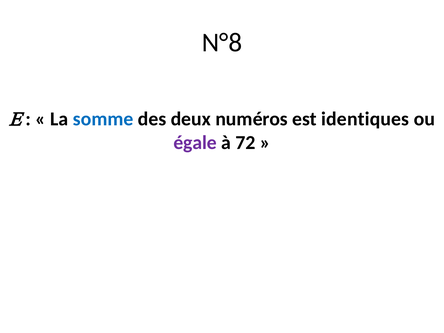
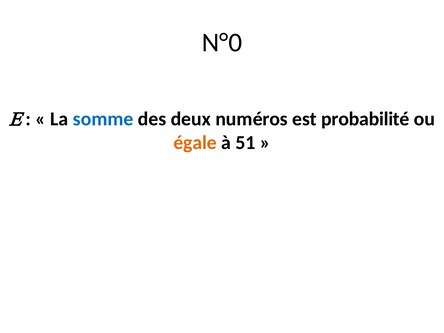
N°8: N°8 -> N°0
identiques: identiques -> probabilité
égale colour: purple -> orange
72: 72 -> 51
